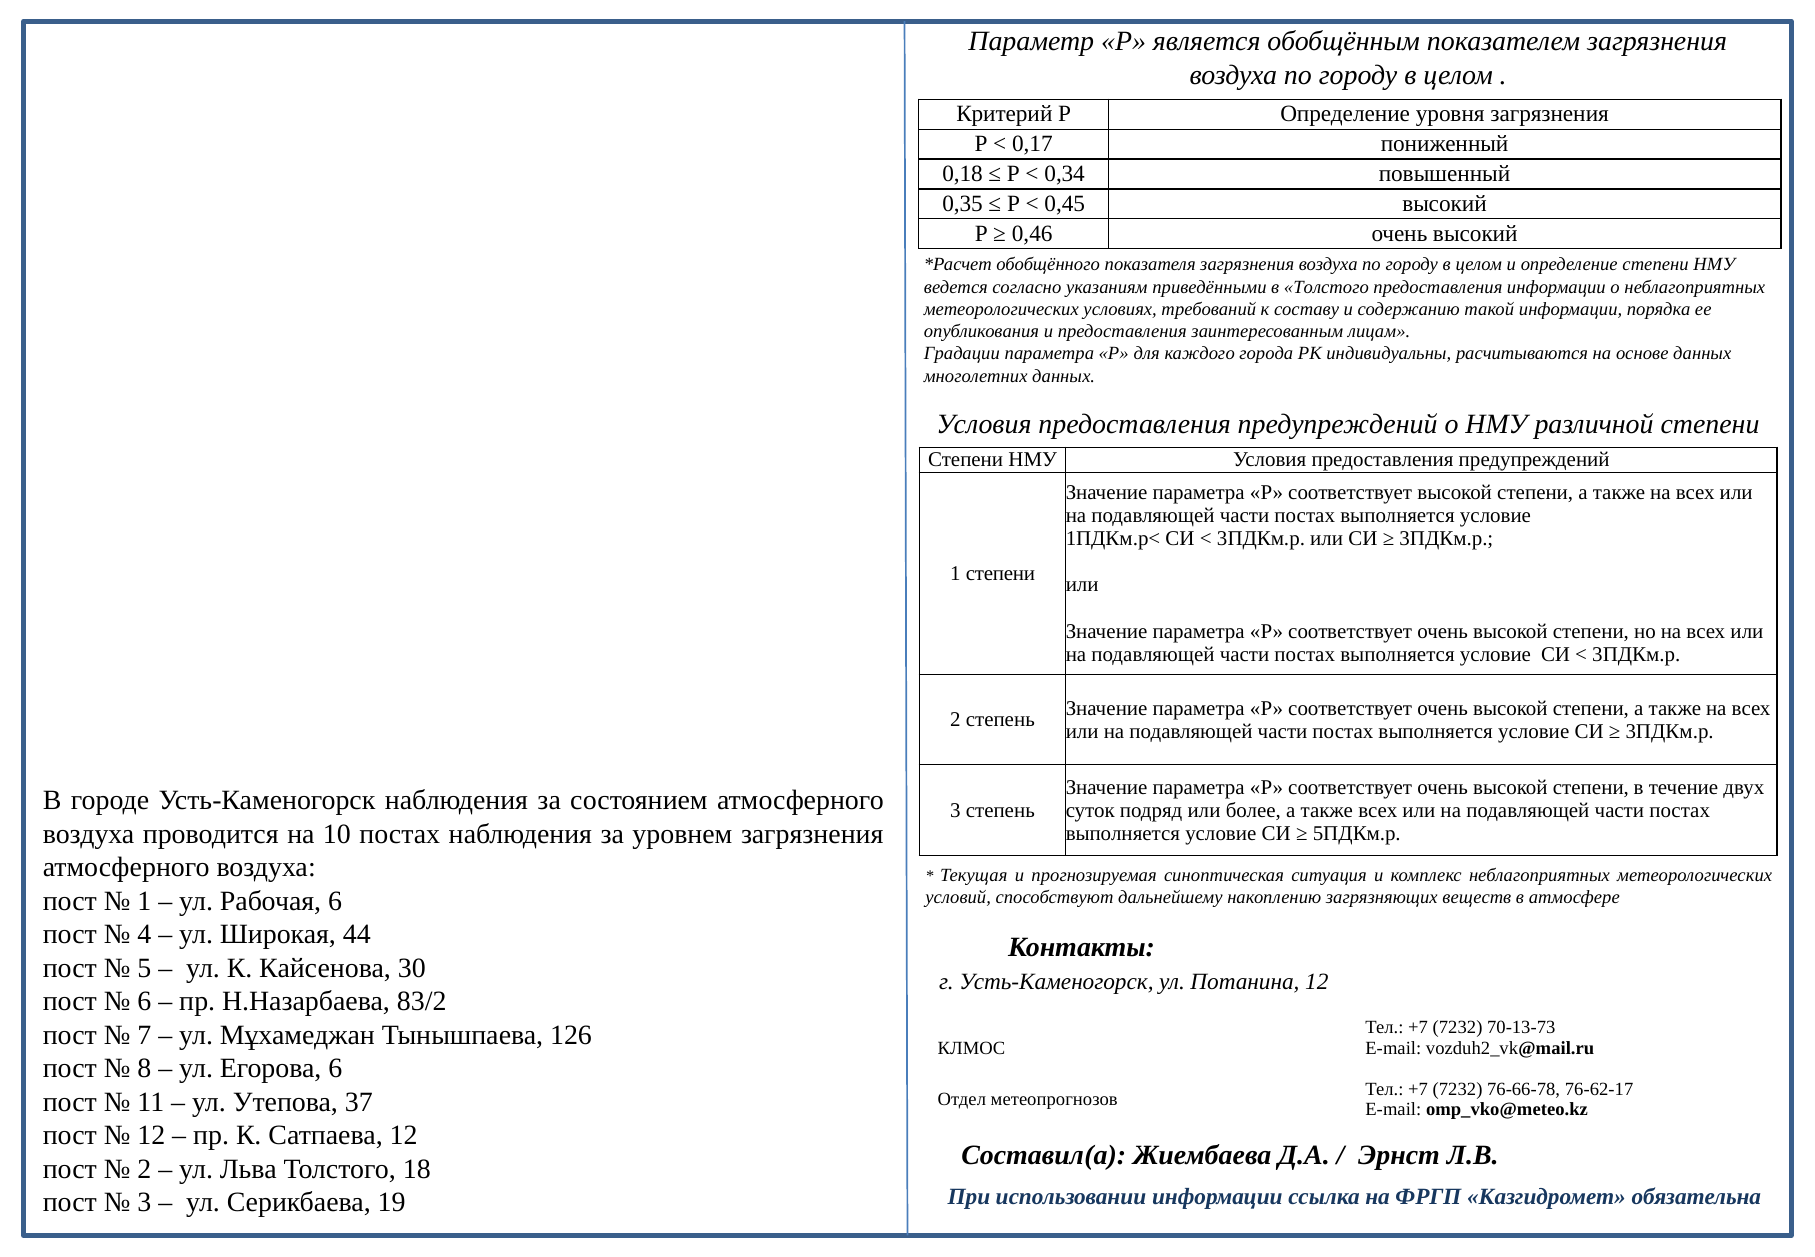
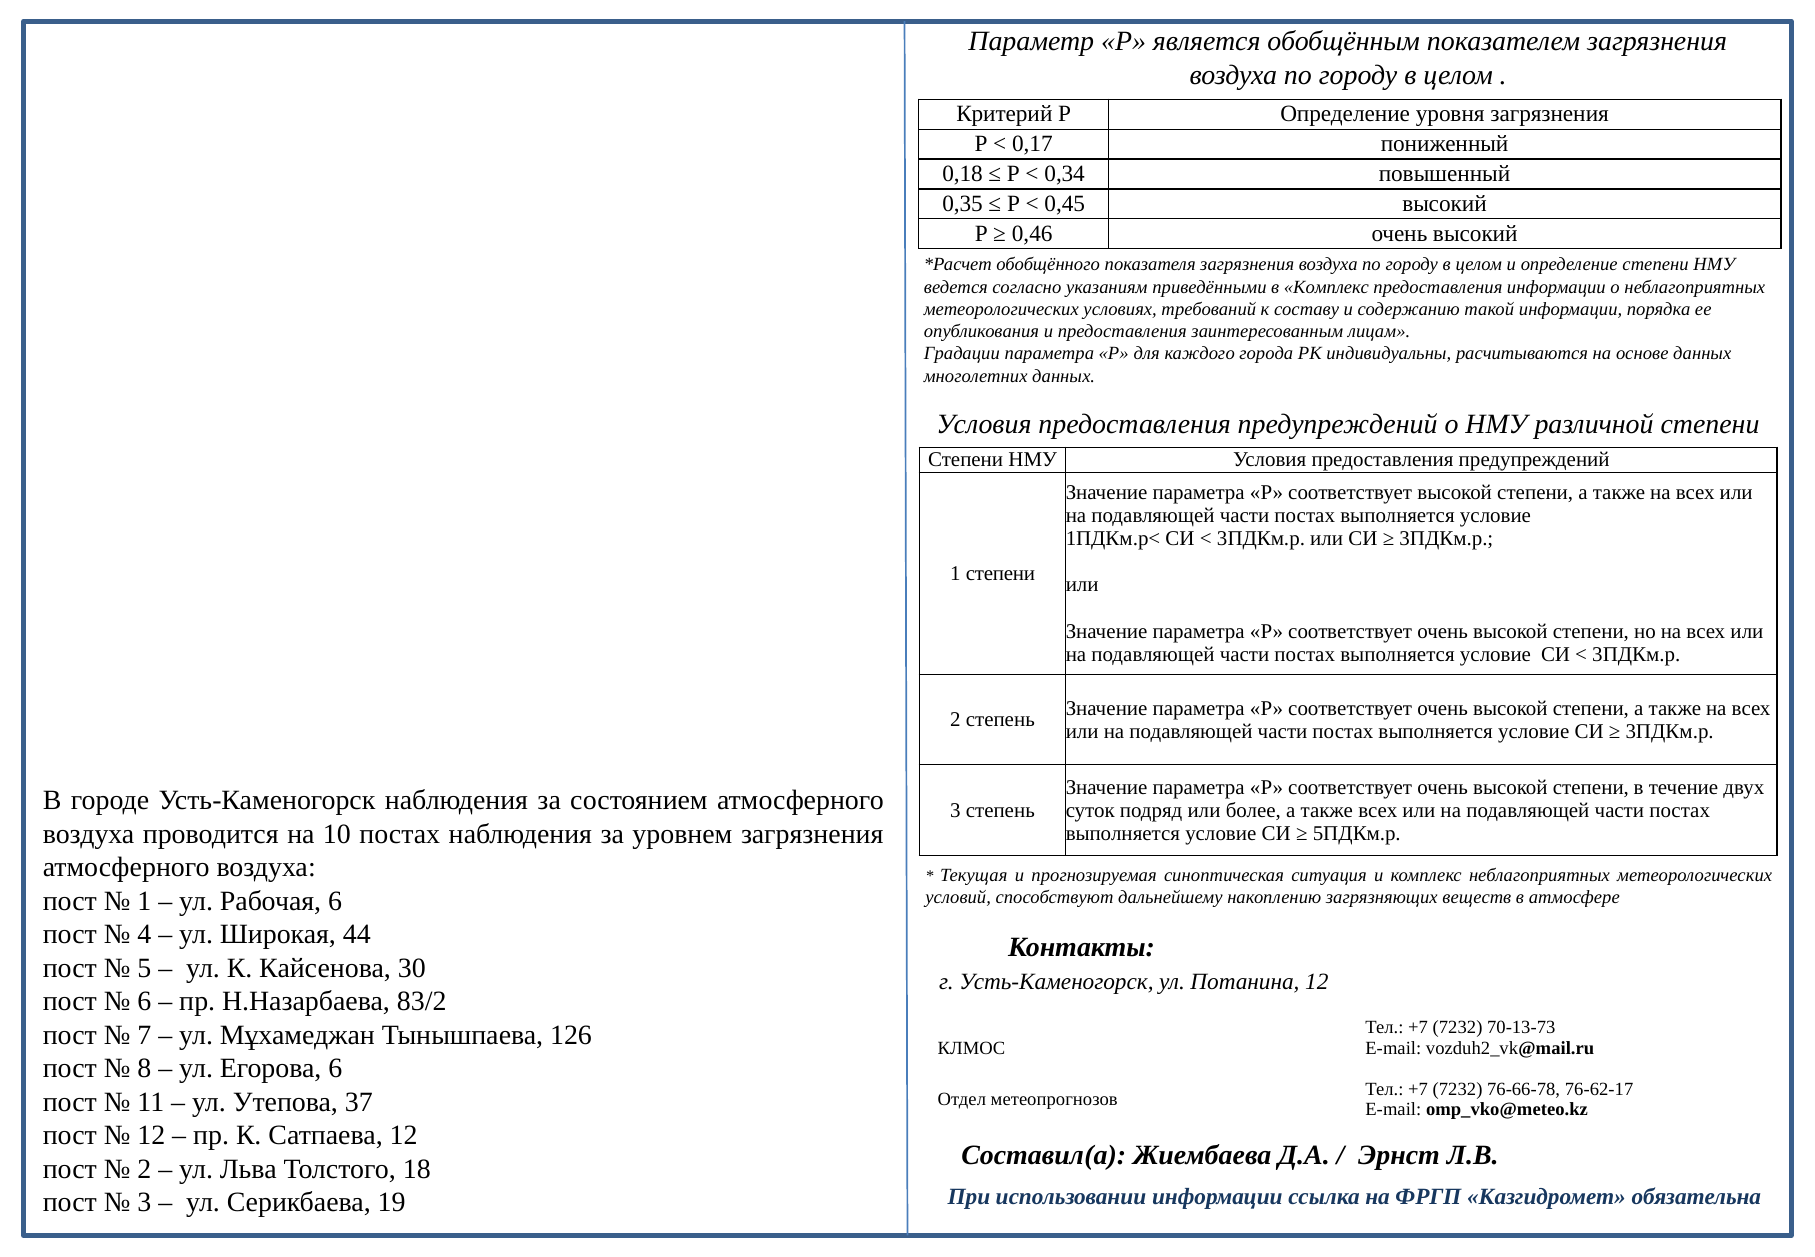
в Толстого: Толстого -> Комплекс
